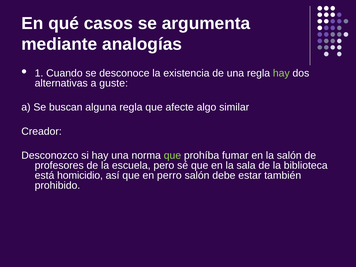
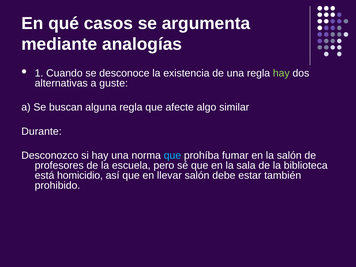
Creador: Creador -> Durante
que at (172, 155) colour: light green -> light blue
perro: perro -> llevar
